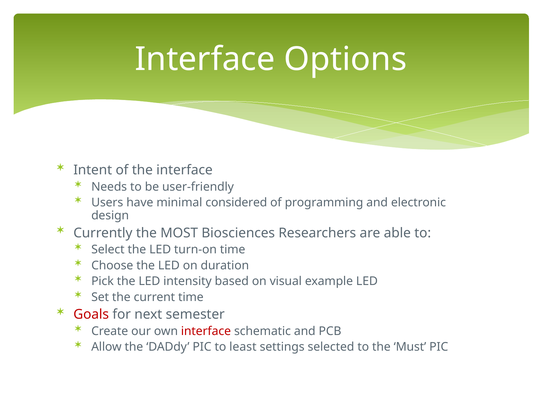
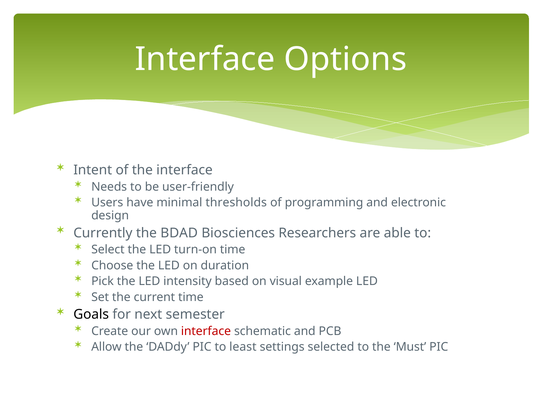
considered: considered -> thresholds
MOST: MOST -> BDAD
Goals colour: red -> black
